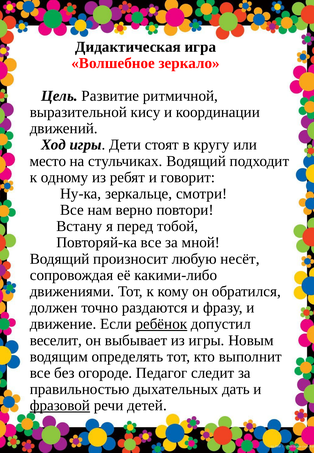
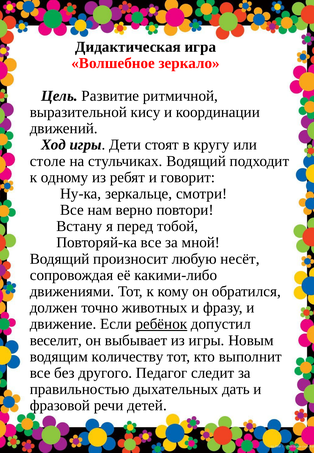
место: место -> столе
раздаются: раздаются -> животных
определять: определять -> количеству
огороде: огороде -> другого
фразовой underline: present -> none
